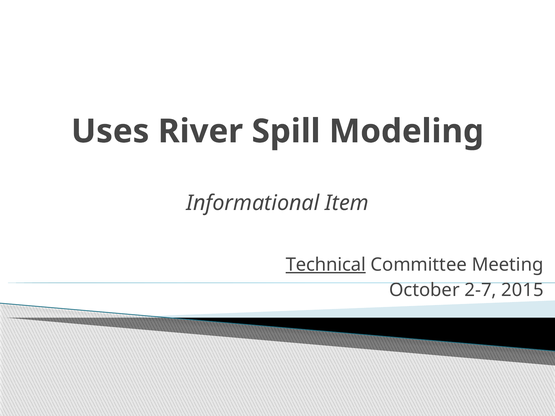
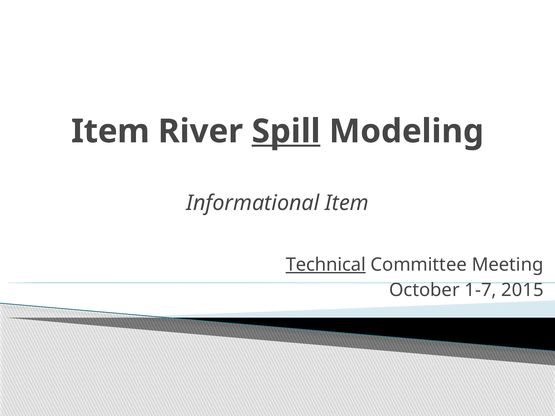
Uses at (110, 131): Uses -> Item
Spill underline: none -> present
2-7: 2-7 -> 1-7
